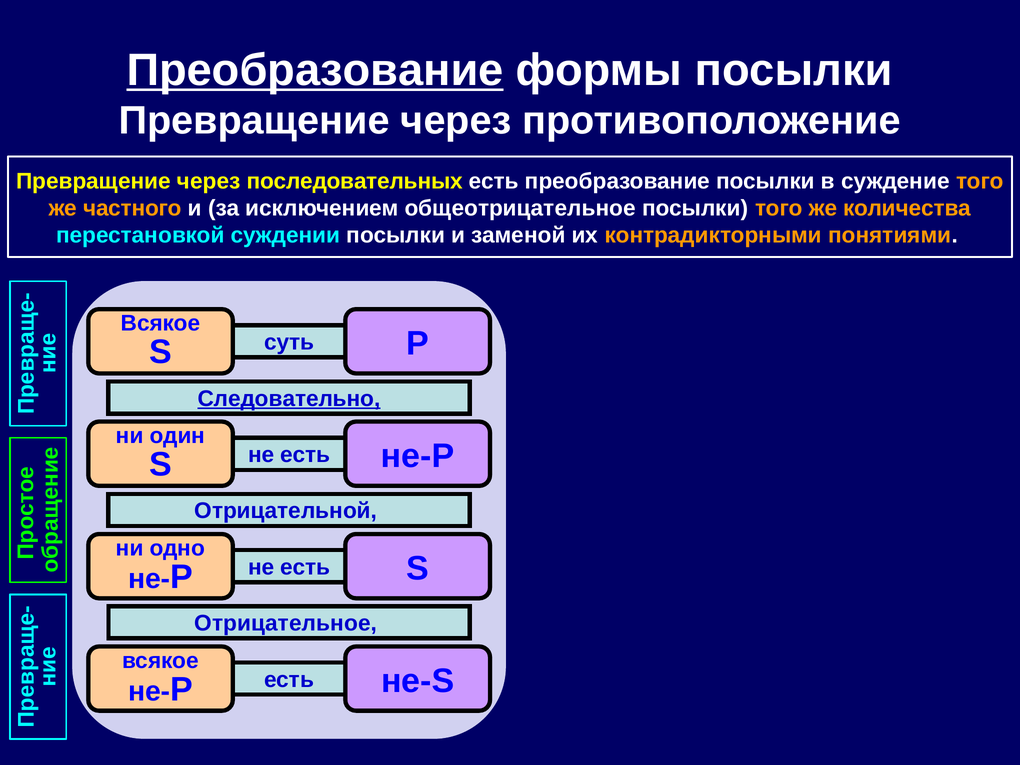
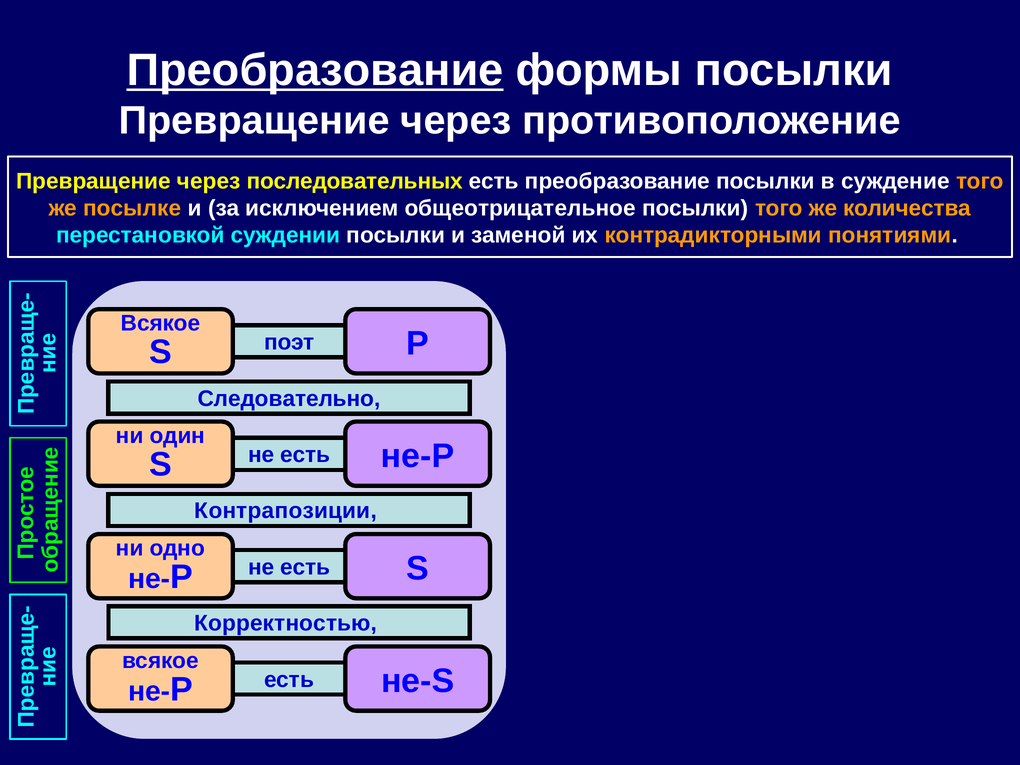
частного: частного -> посылке
суть: суть -> поэт
Следовательно underline: present -> none
Отрицательной: Отрицательной -> Контрапозиции
Отрицательное: Отрицательное -> Корректностью
